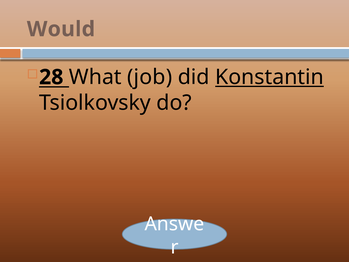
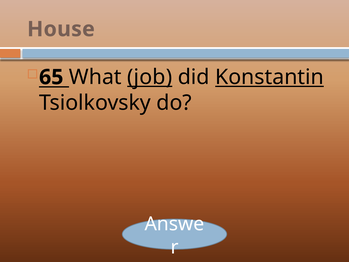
Would: Would -> House
28: 28 -> 65
job underline: none -> present
